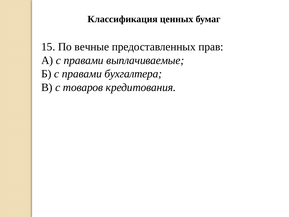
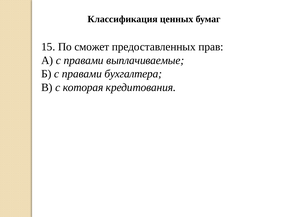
вечные: вечные -> сможет
товаров: товаров -> которая
